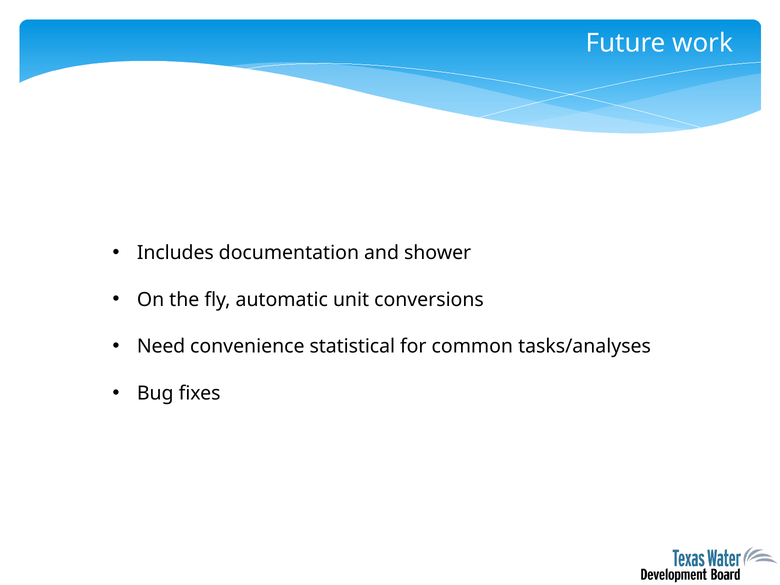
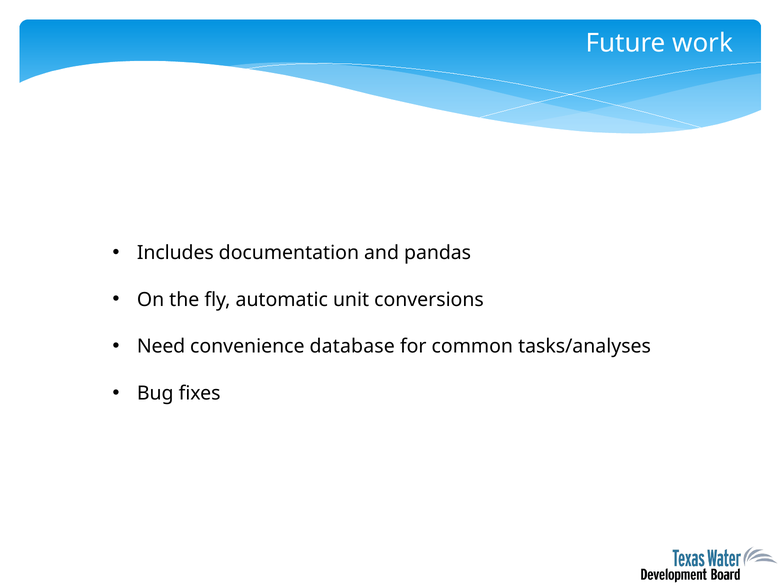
shower: shower -> pandas
statistical: statistical -> database
